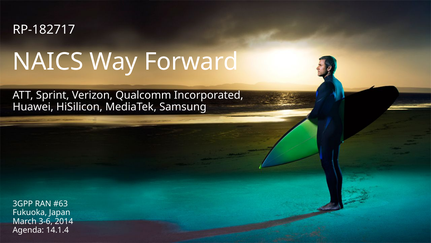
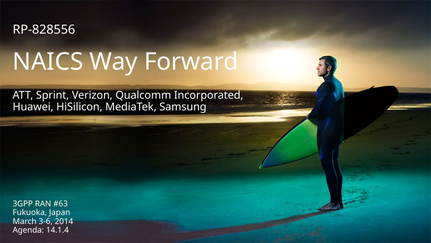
RP-182717: RP-182717 -> RP-828556
